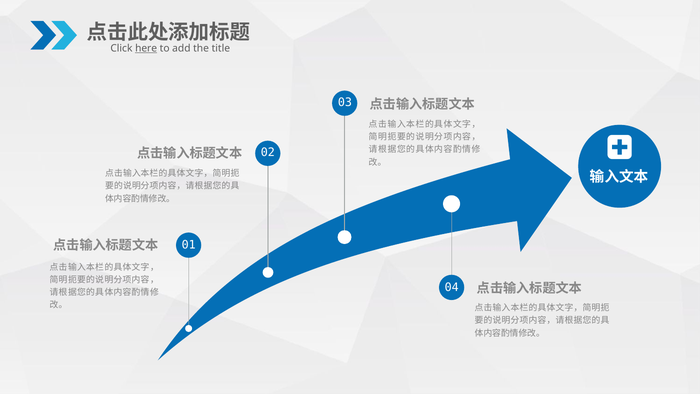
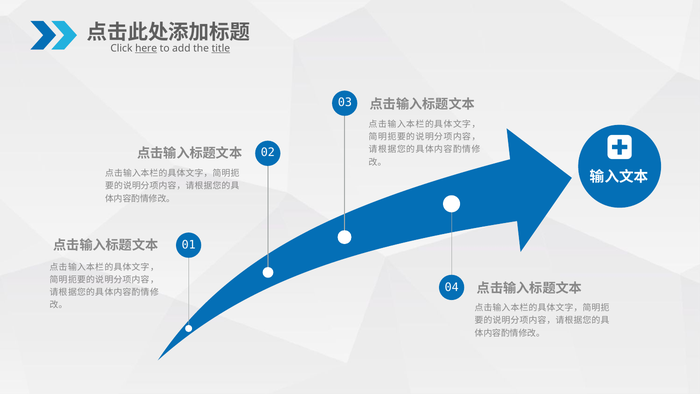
title underline: none -> present
